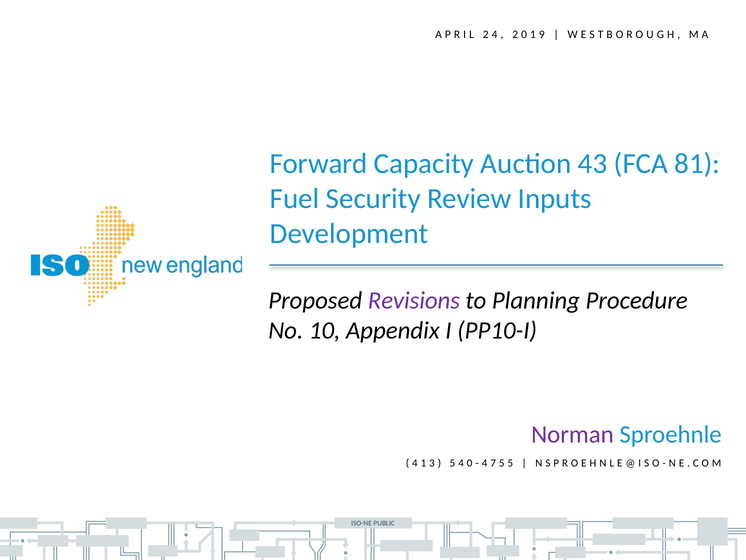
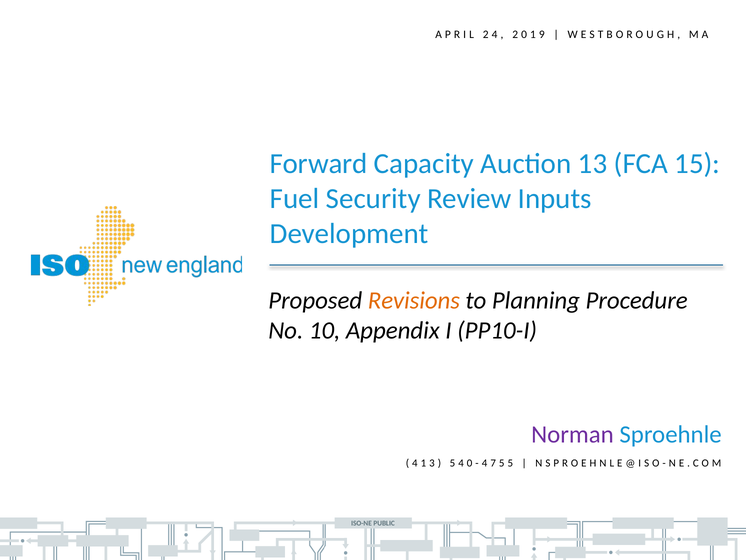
43: 43 -> 13
81: 81 -> 15
Revisions colour: purple -> orange
